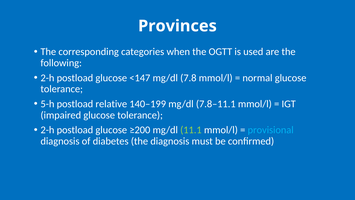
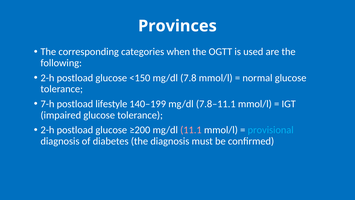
<147: <147 -> <150
5-h: 5-h -> 7-h
relative: relative -> lifestyle
11.1 colour: light green -> pink
